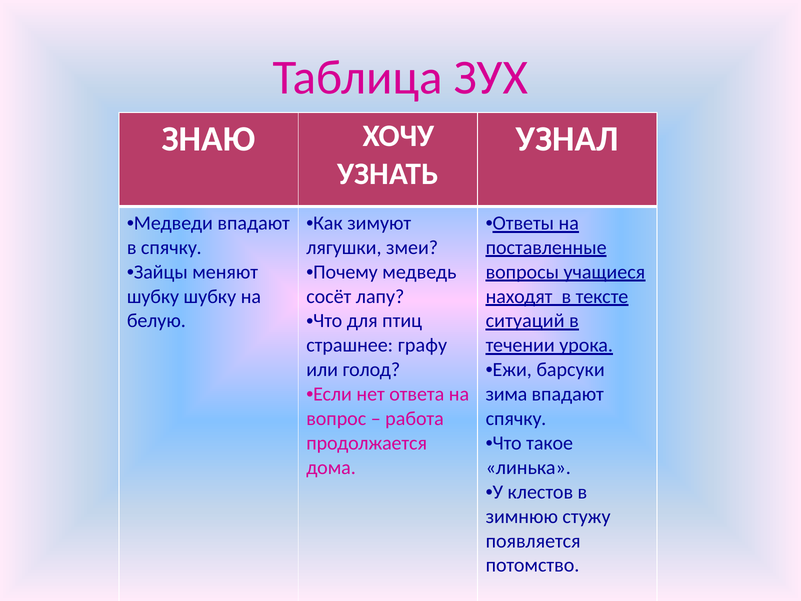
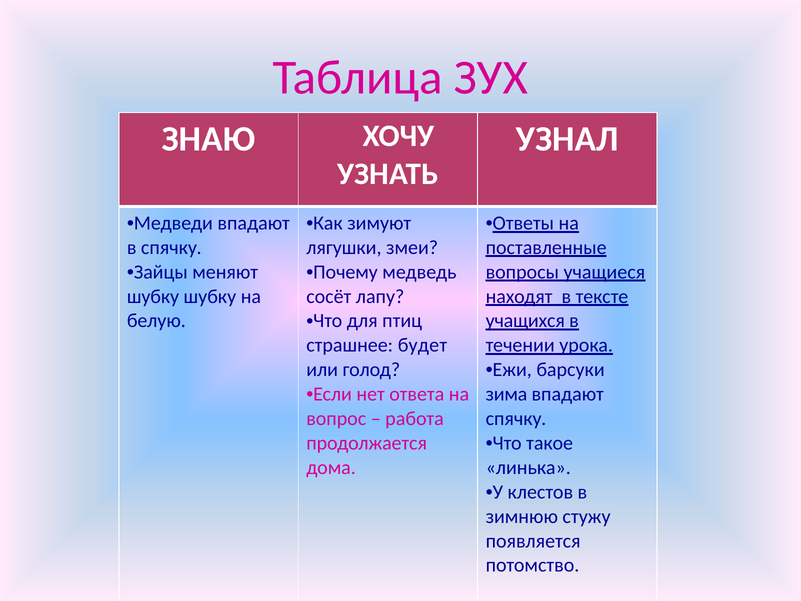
ситуаций: ситуаций -> учащихся
графу: графу -> будет
